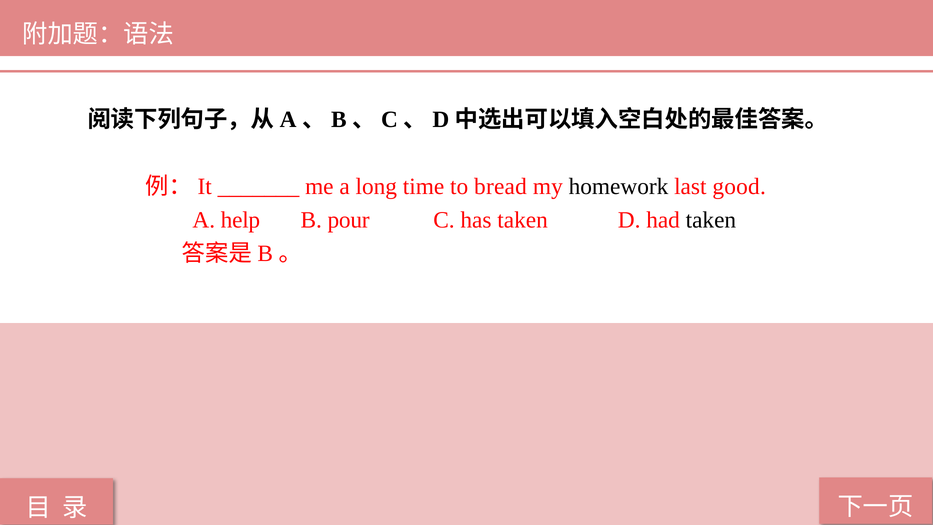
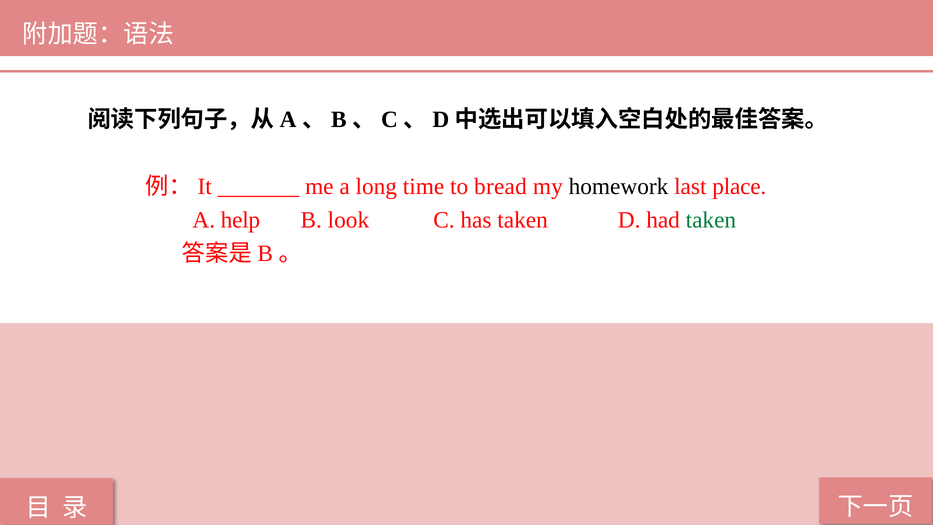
good: good -> place
pour: pour -> look
taken at (711, 220) colour: black -> green
